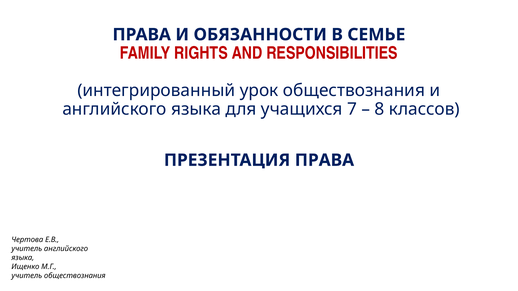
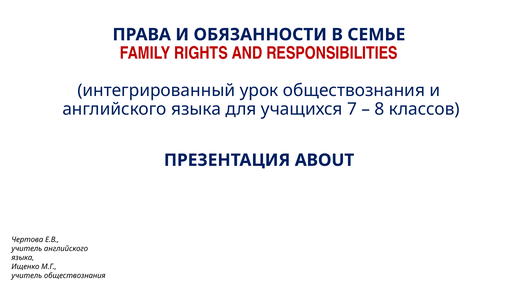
ПРЕЗЕНТАЦИЯ ПРАВА: ПРАВА -> ABOUT
